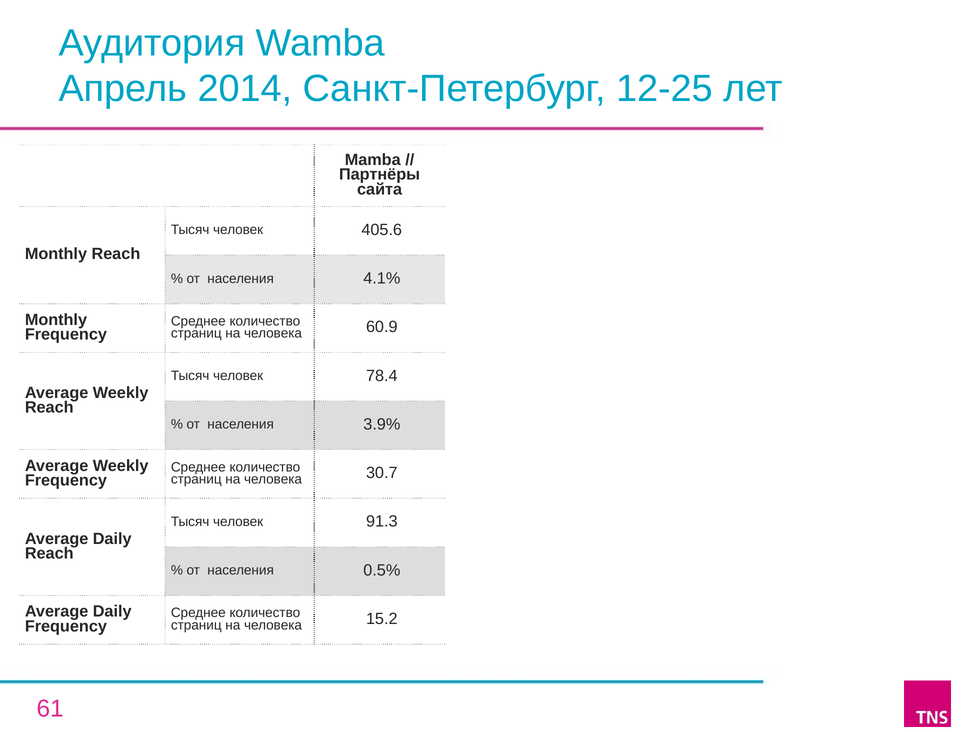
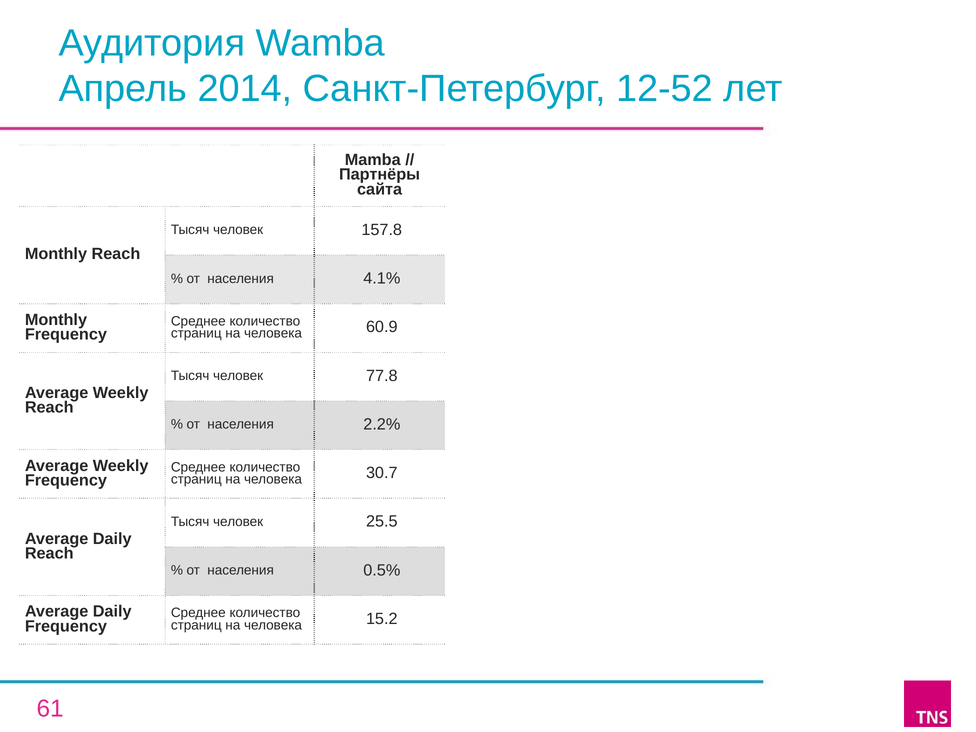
12-25: 12-25 -> 12-52
405.6: 405.6 -> 157.8
78.4: 78.4 -> 77.8
3.9%: 3.9% -> 2.2%
91.3: 91.3 -> 25.5
